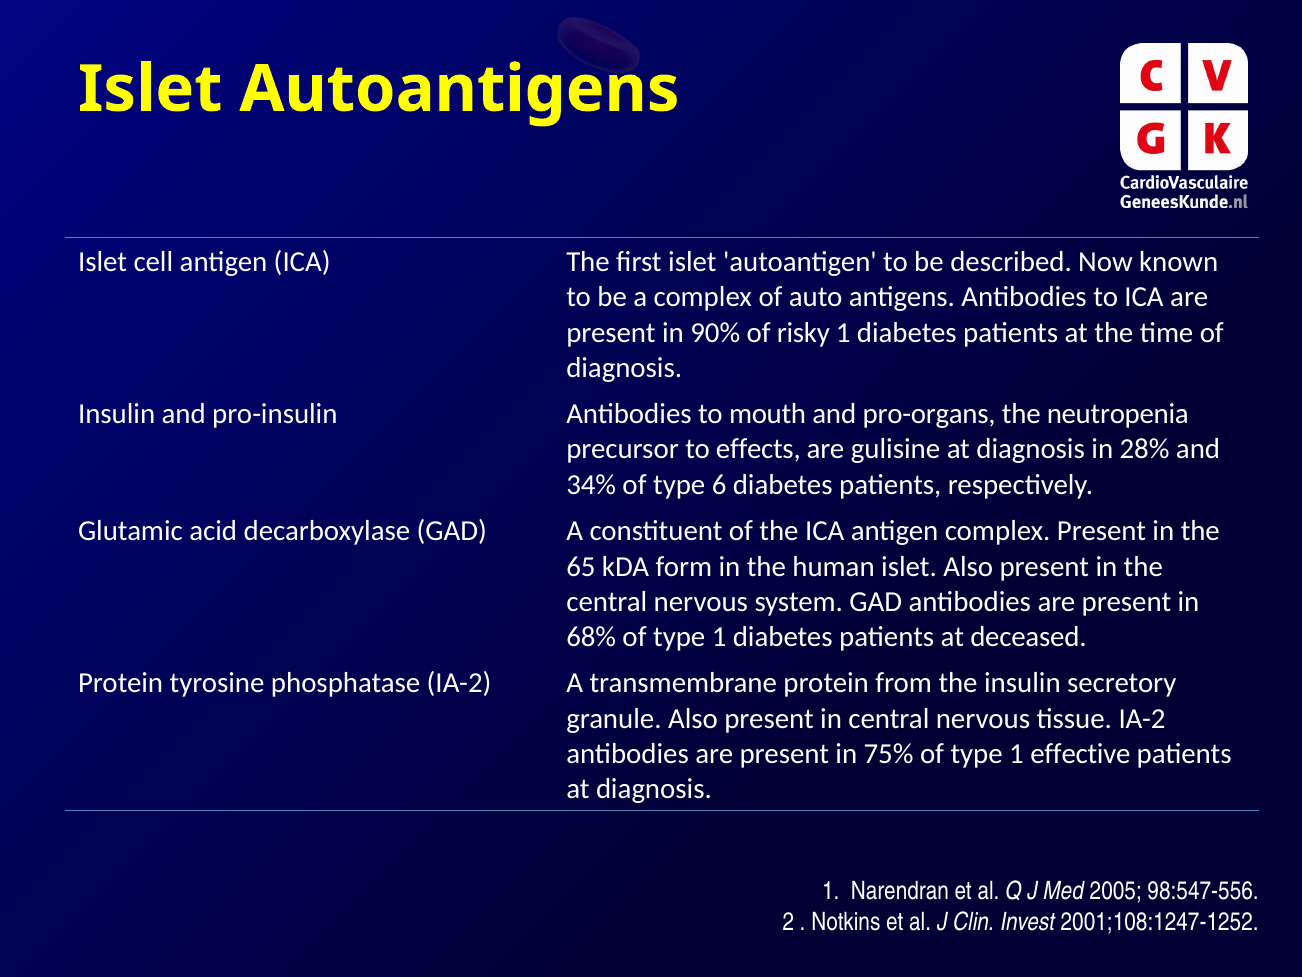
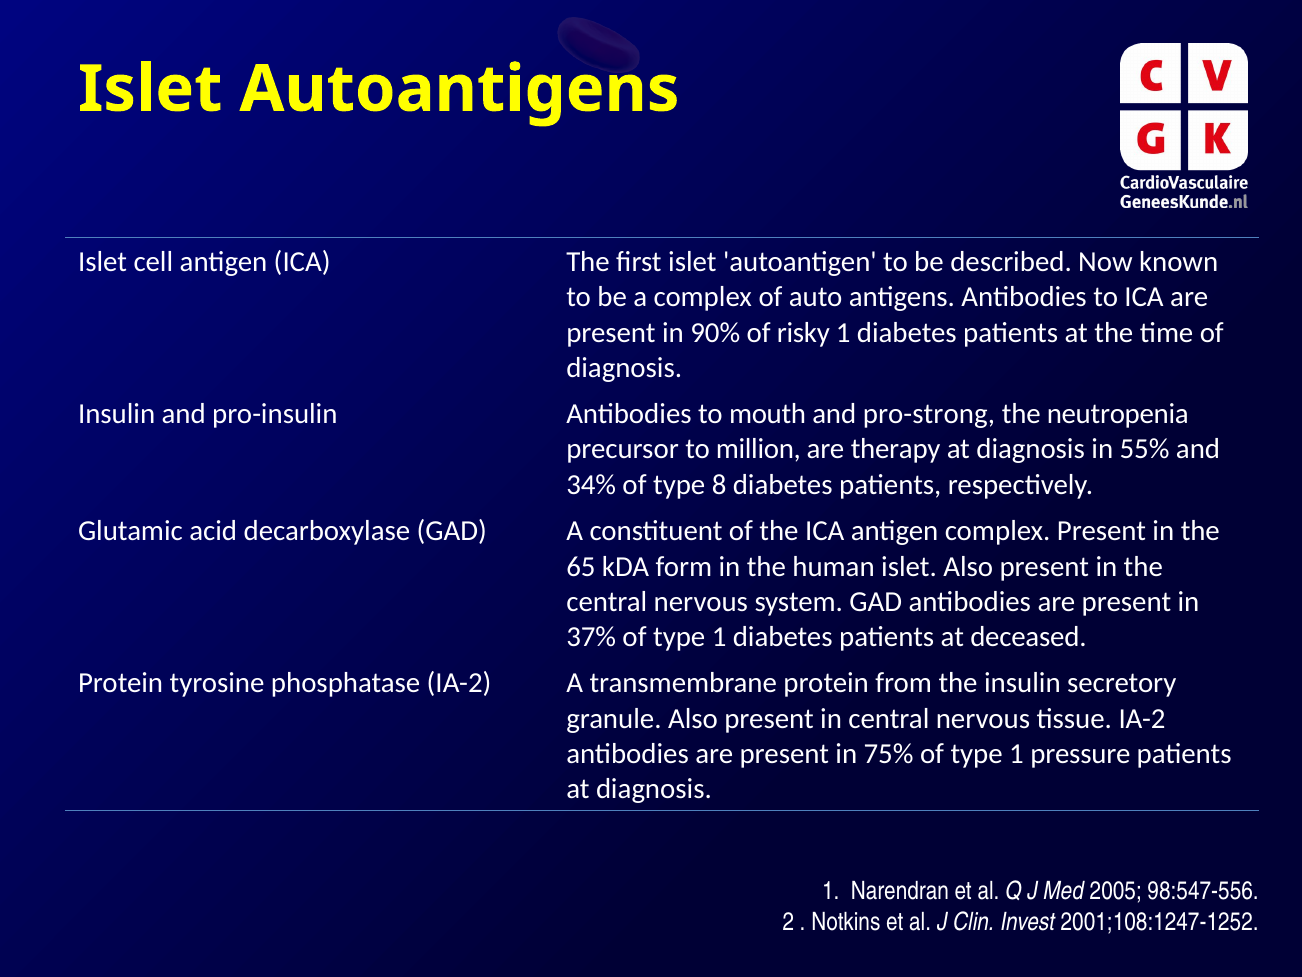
pro-organs: pro-organs -> pro-strong
effects: effects -> million
gulisine: gulisine -> therapy
28%: 28% -> 55%
6: 6 -> 8
68%: 68% -> 37%
effective: effective -> pressure
